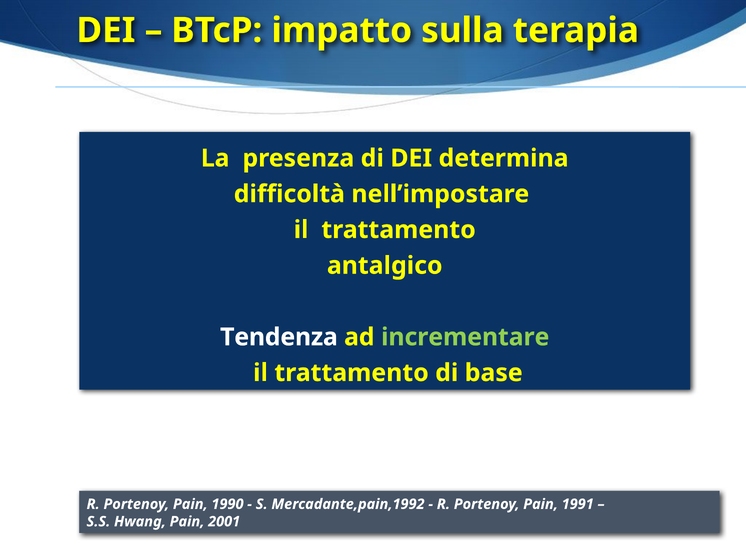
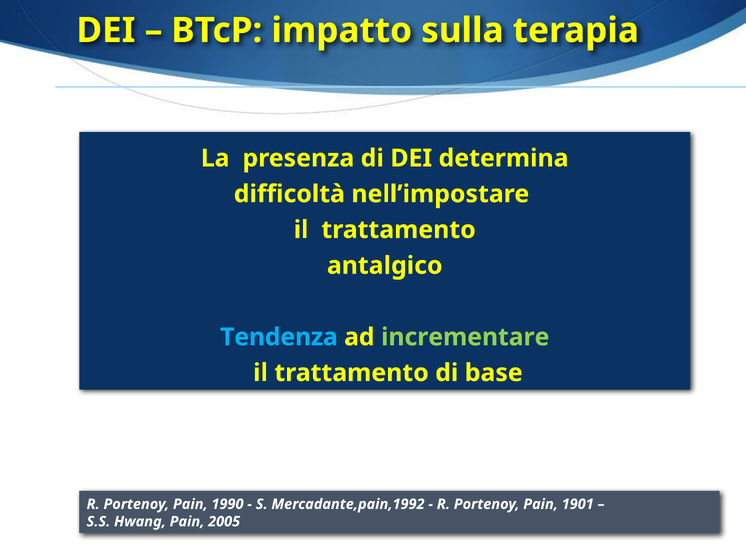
Tendenza colour: white -> light blue
1991: 1991 -> 1901
2001: 2001 -> 2005
